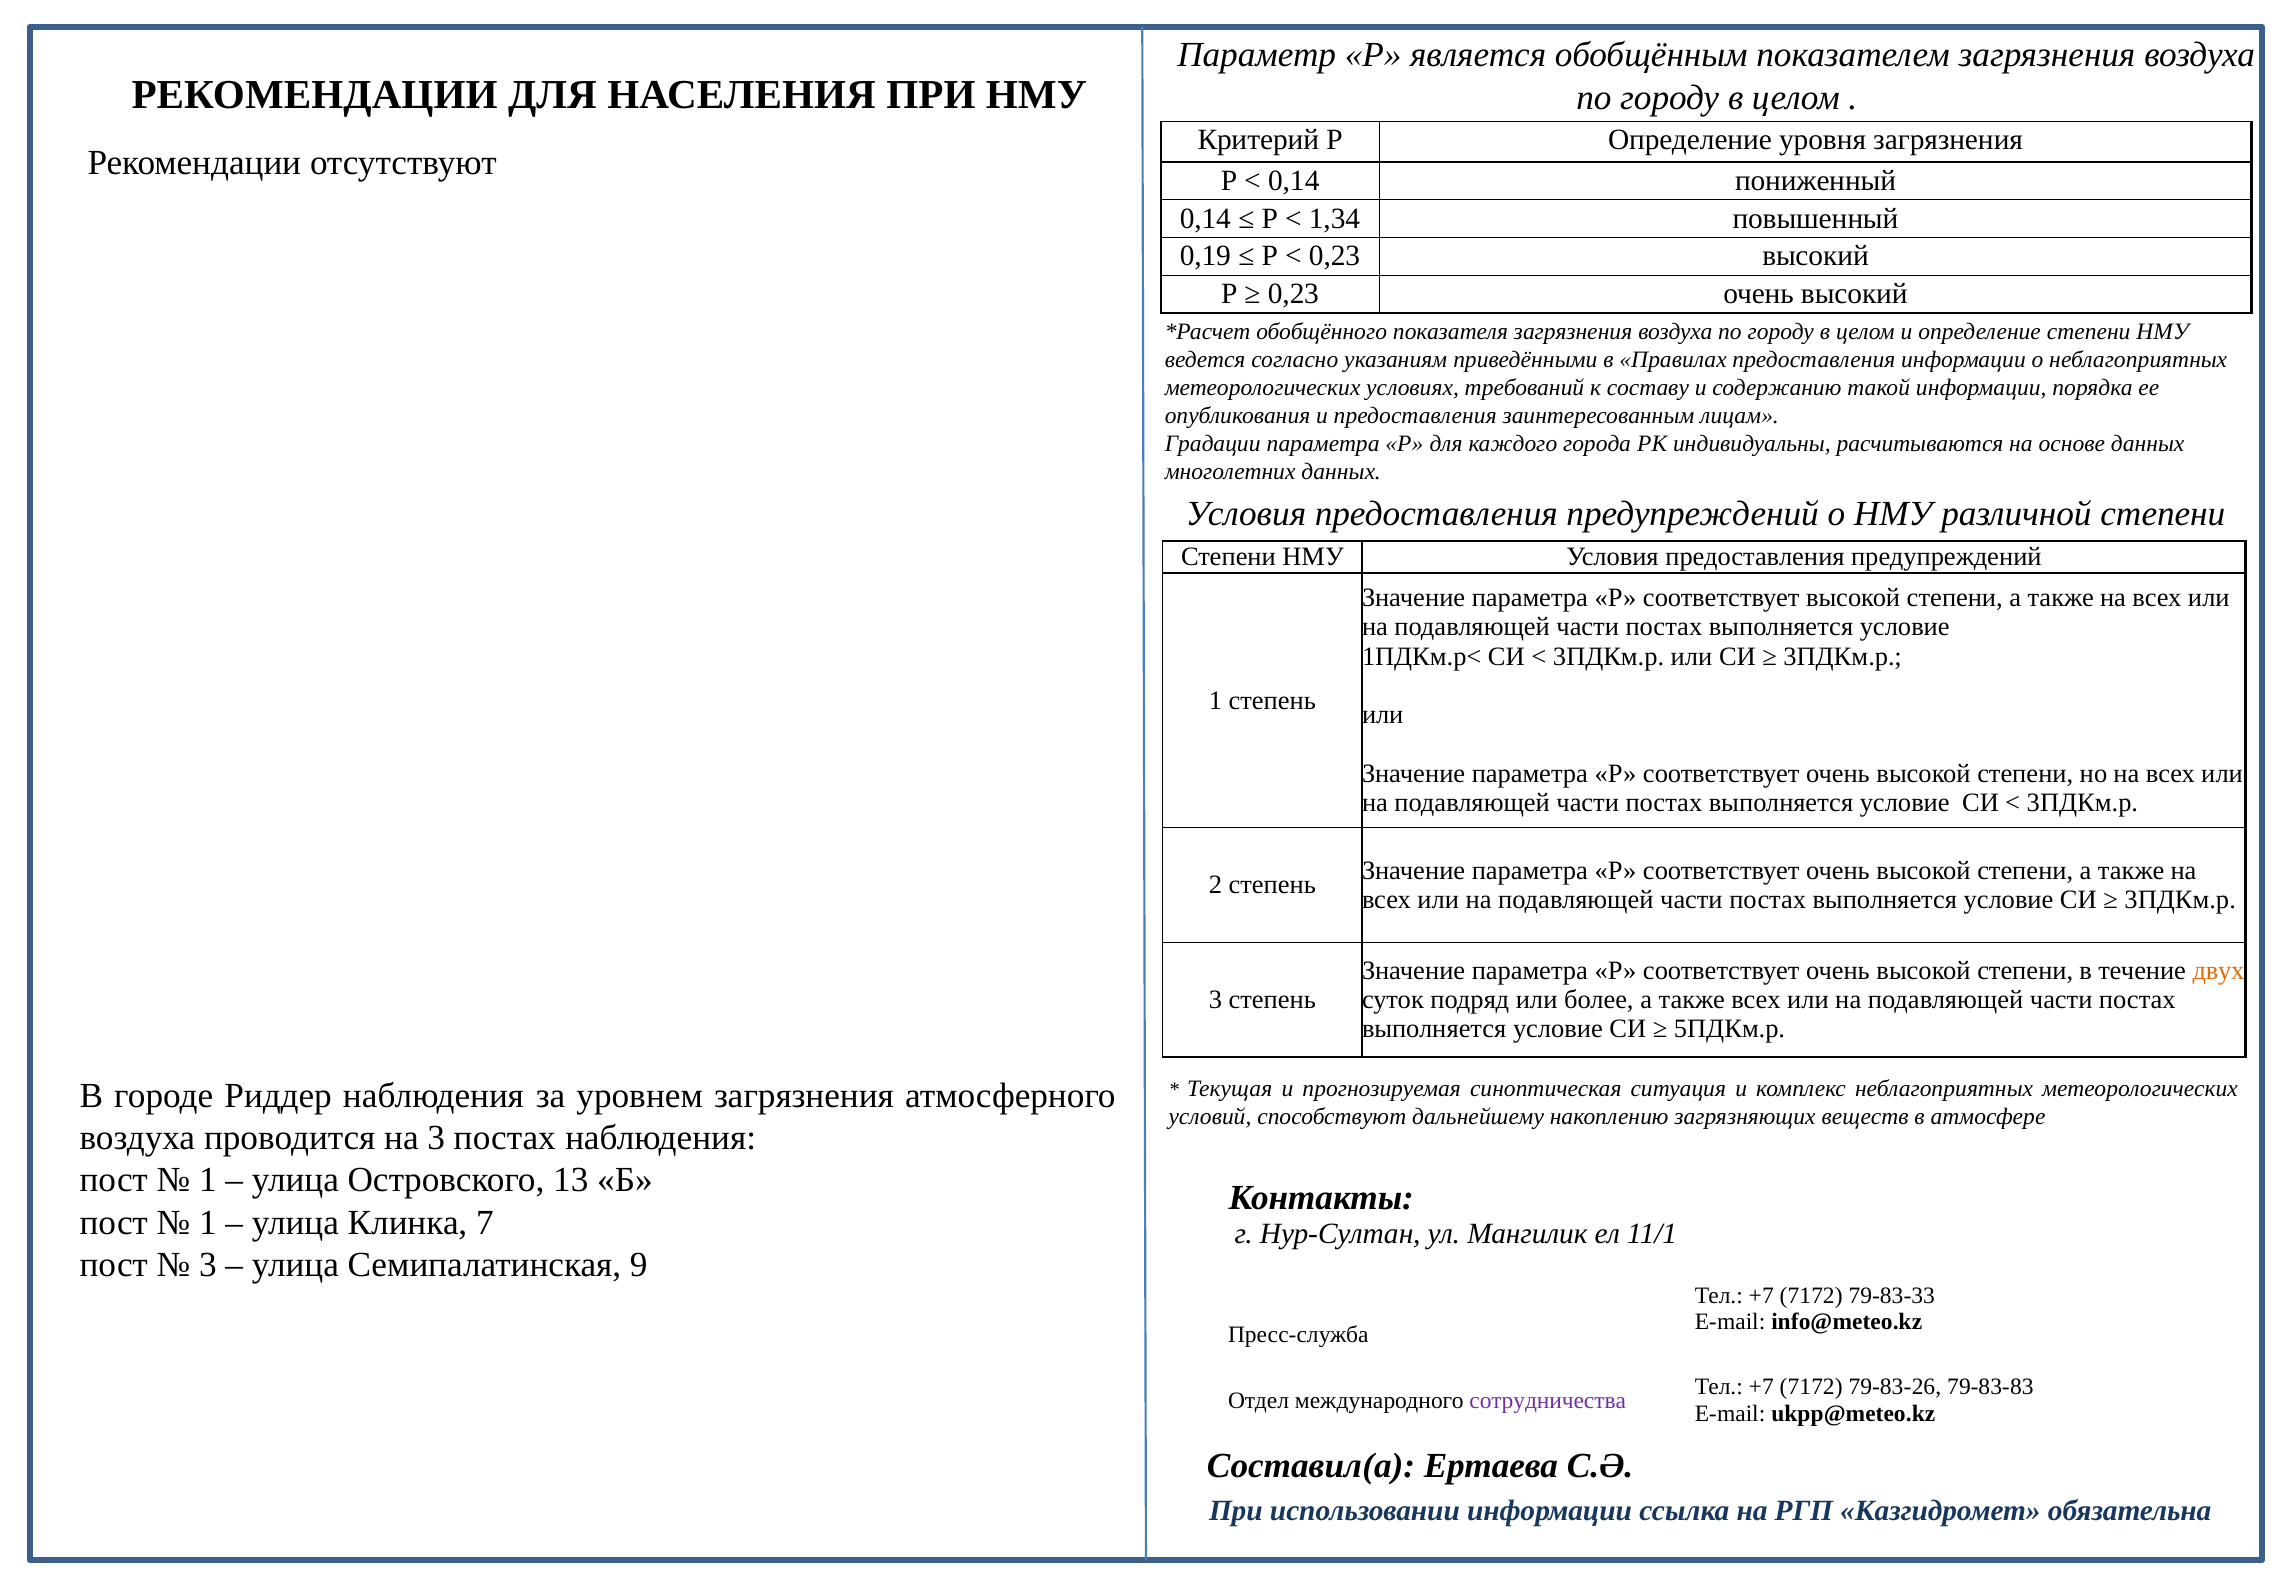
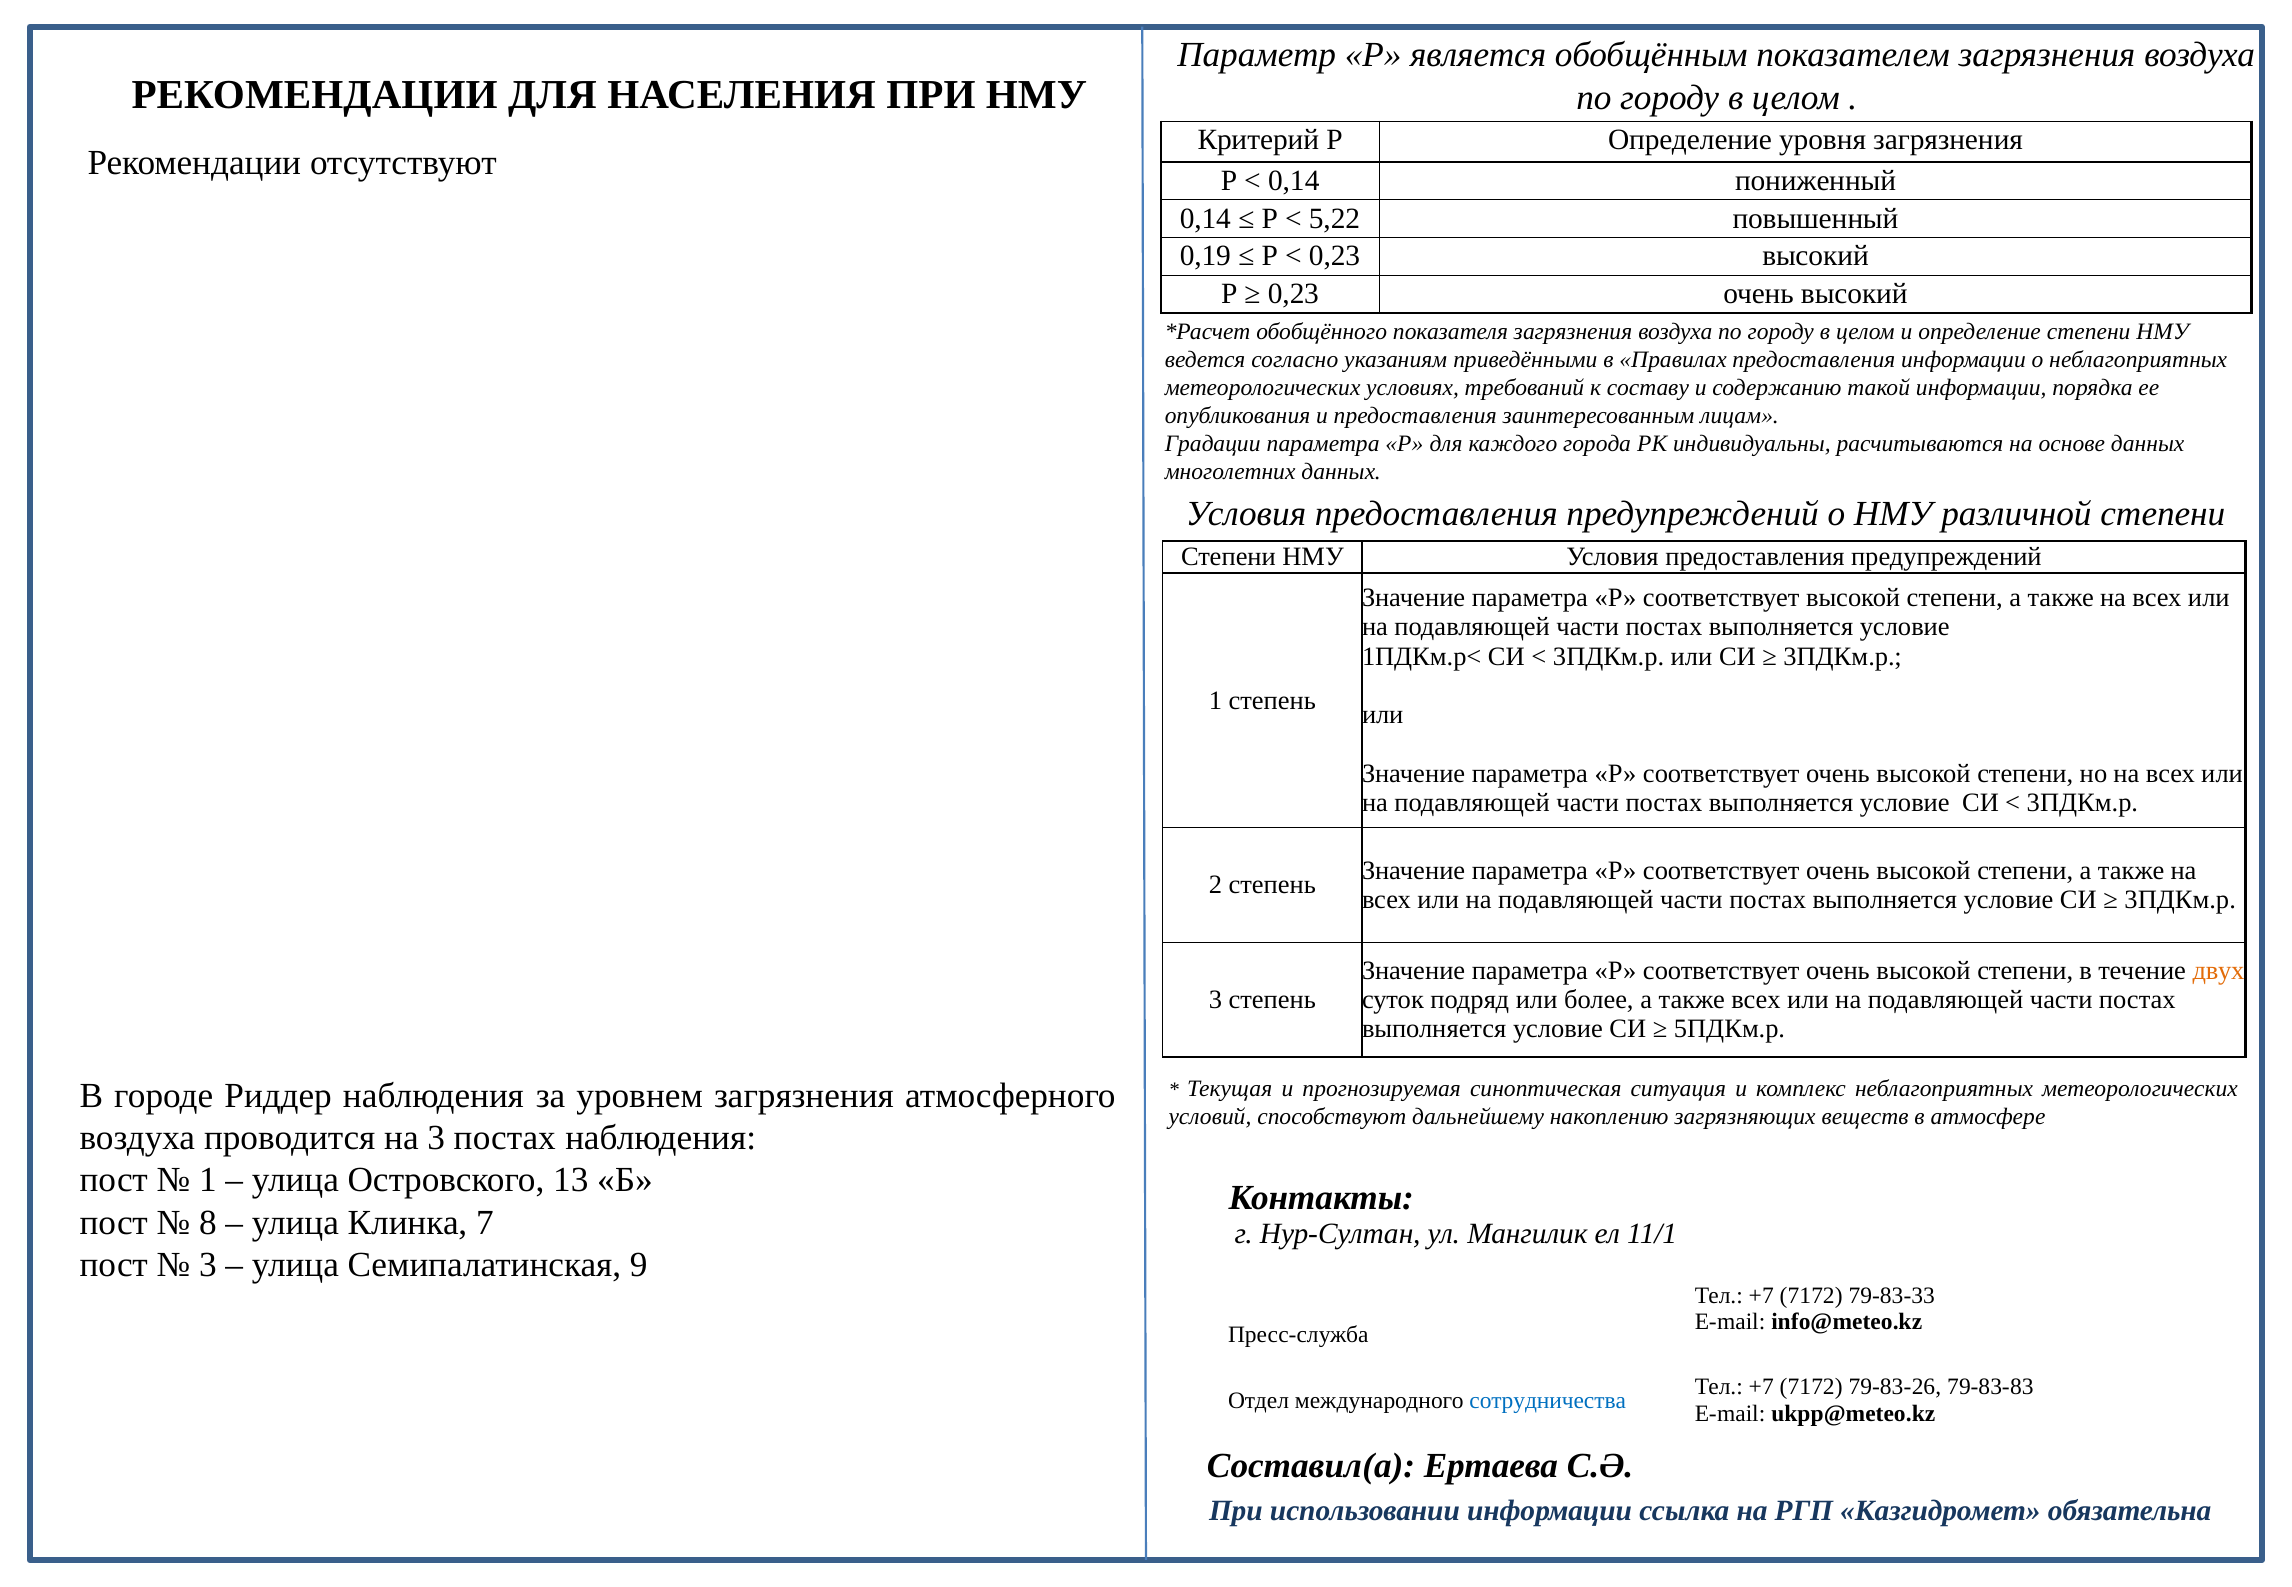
1,34: 1,34 -> 5,22
1 at (208, 1222): 1 -> 8
сотрудничества colour: purple -> blue
